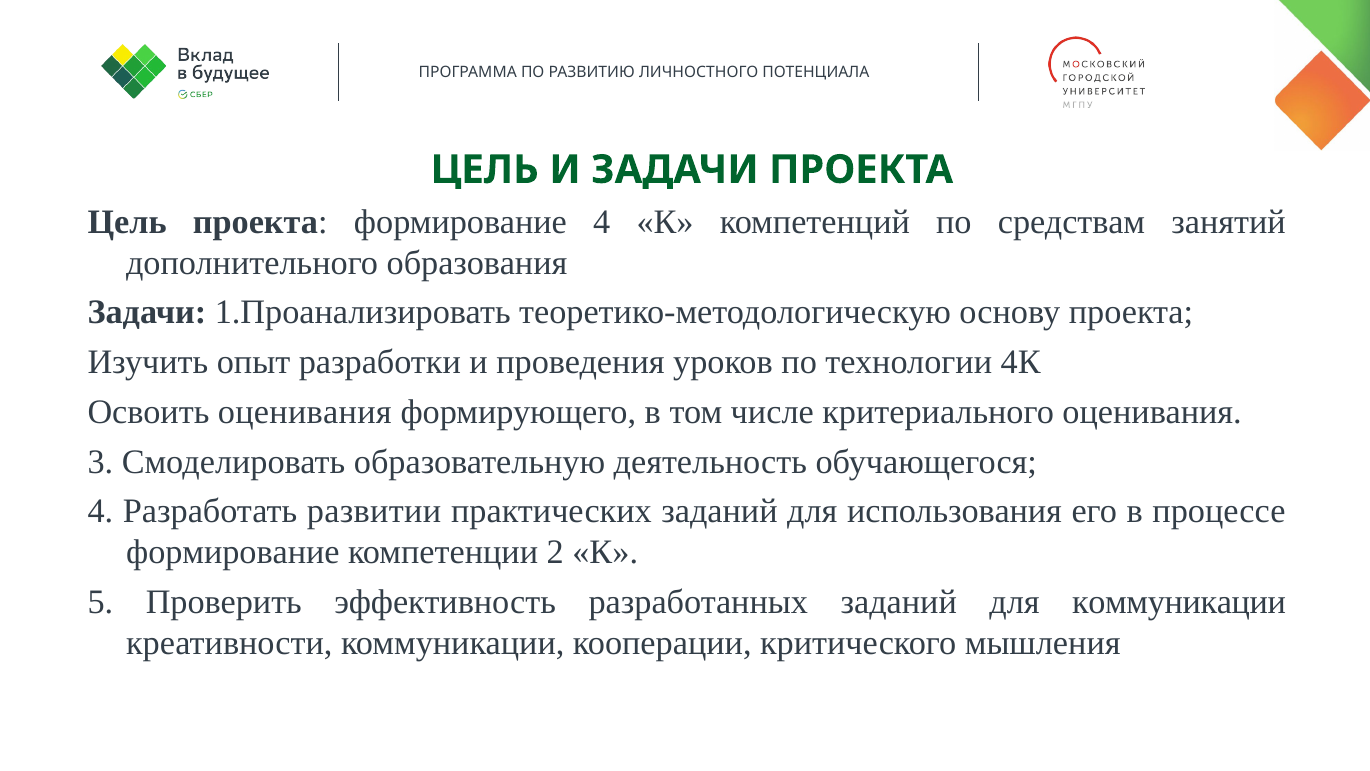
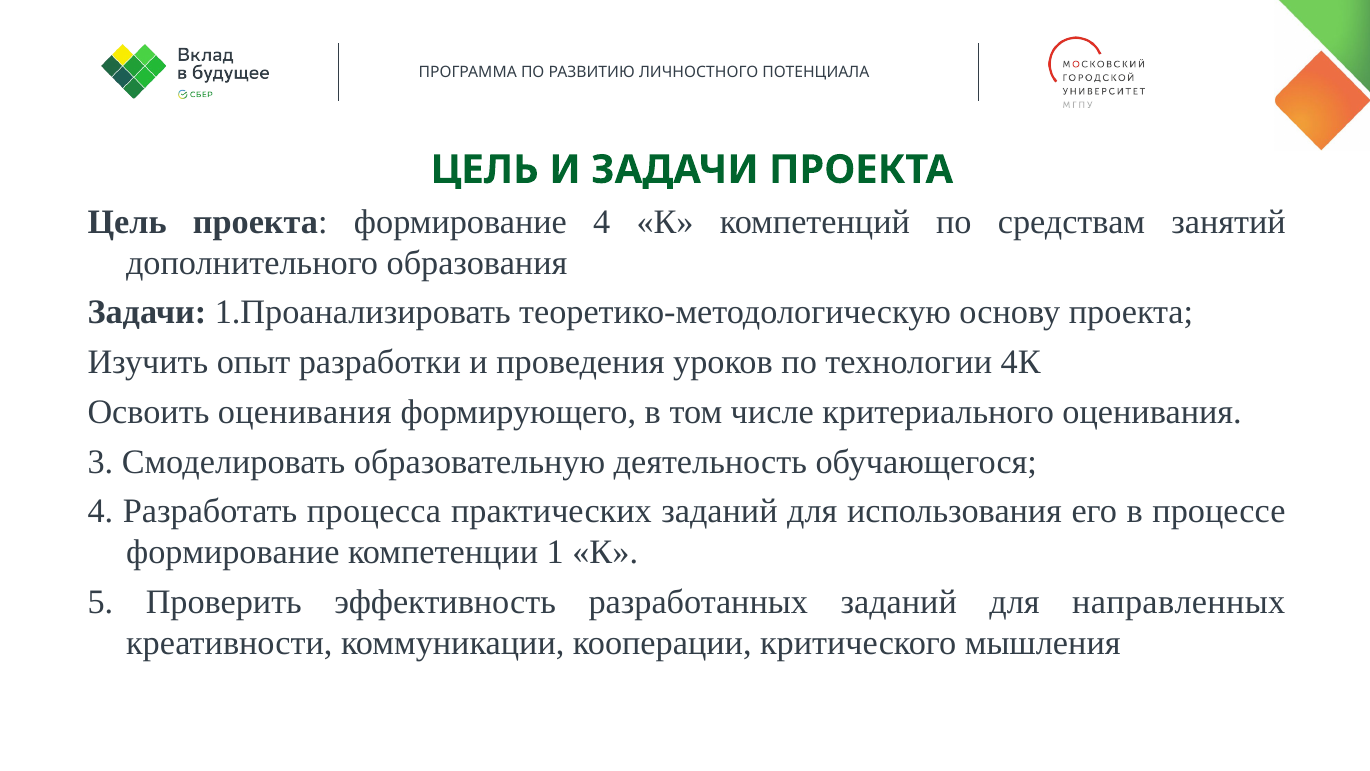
развитии: развитии -> процесса
2: 2 -> 1
для коммуникации: коммуникации -> направленных
